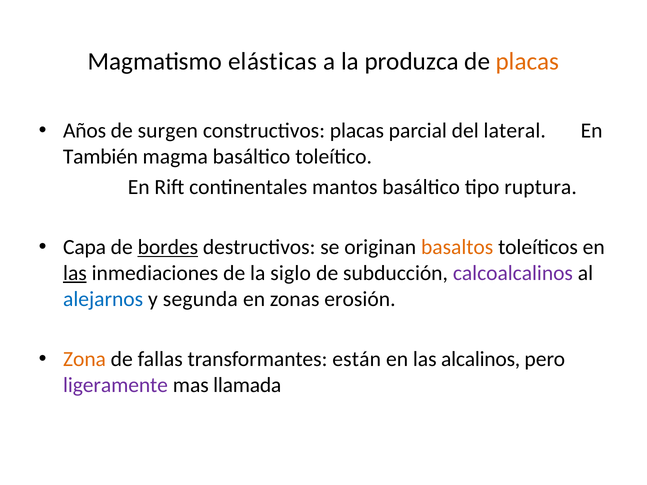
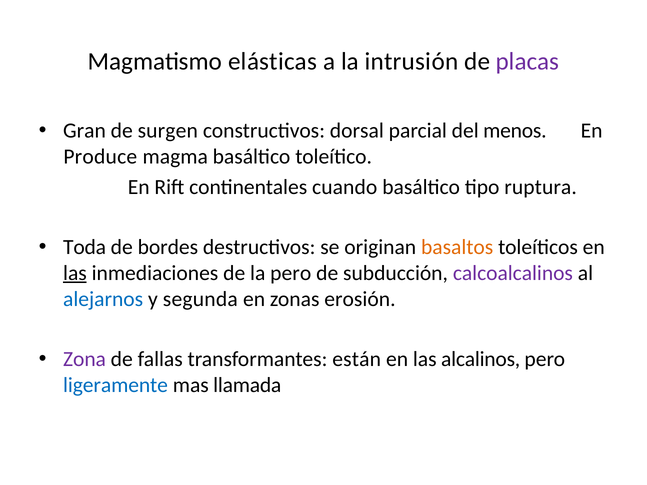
produzca: produzca -> intrusión
placas at (527, 62) colour: orange -> purple
Años: Años -> Gran
constructivos placas: placas -> dorsal
lateral: lateral -> menos
También: También -> Produce
mantos: mantos -> cuando
Capa: Capa -> Toda
bordes underline: present -> none
la siglo: siglo -> pero
Zona colour: orange -> purple
ligeramente colour: purple -> blue
